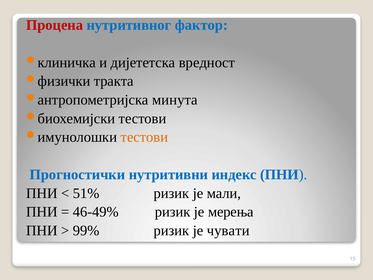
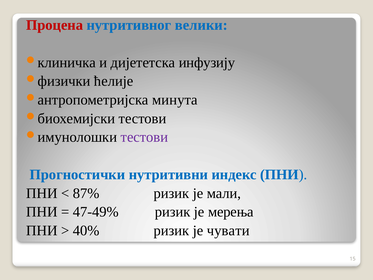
фактор: фактор -> велики
вредност: вредност -> инфузију
тракта: тракта -> ћелије
тестови at (144, 137) colour: orange -> purple
51%: 51% -> 87%
46-49%: 46-49% -> 47-49%
99%: 99% -> 40%
